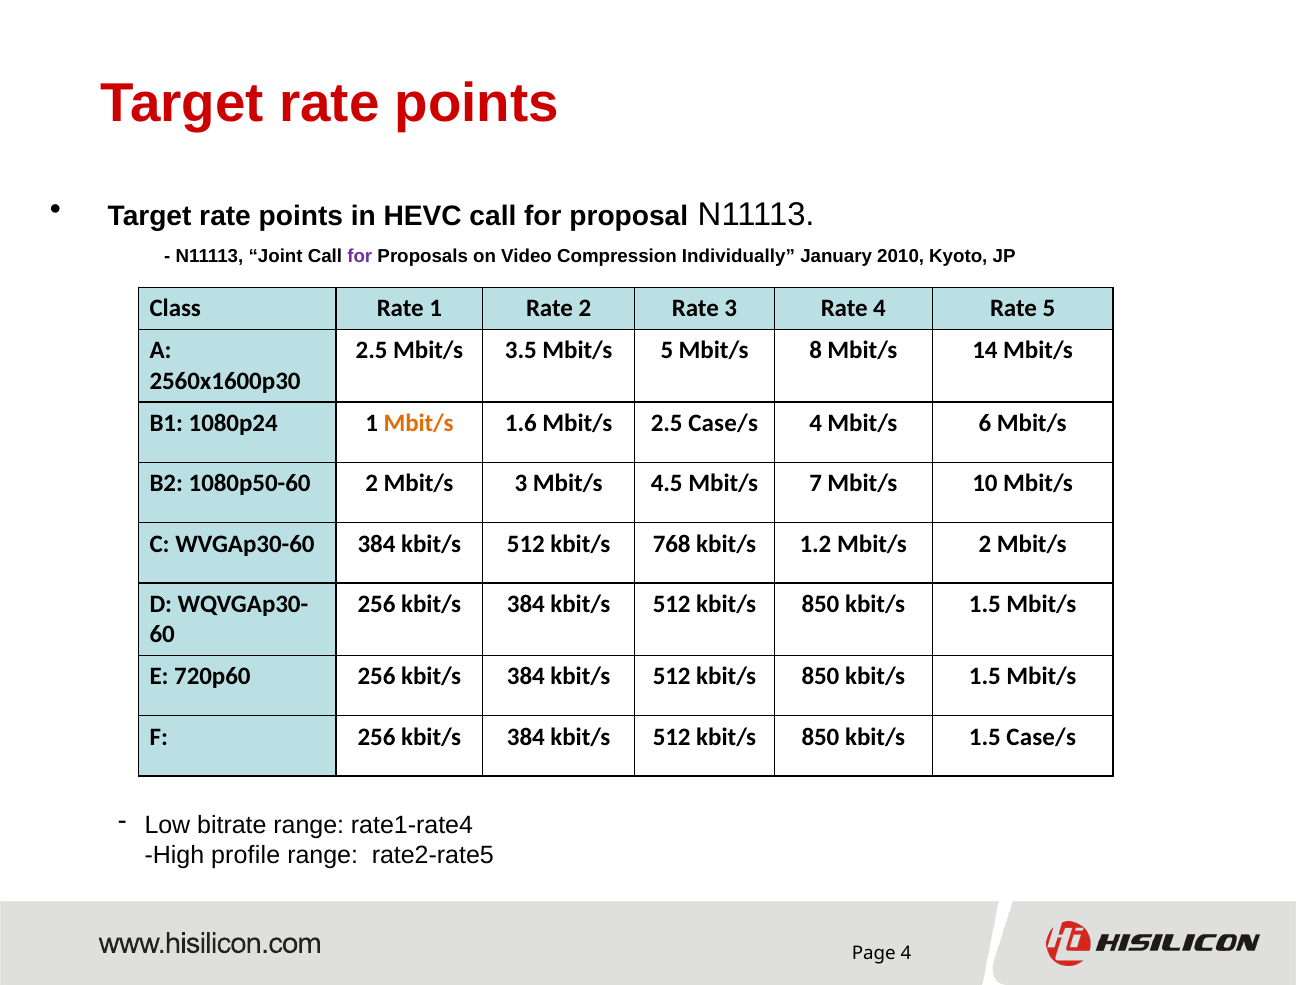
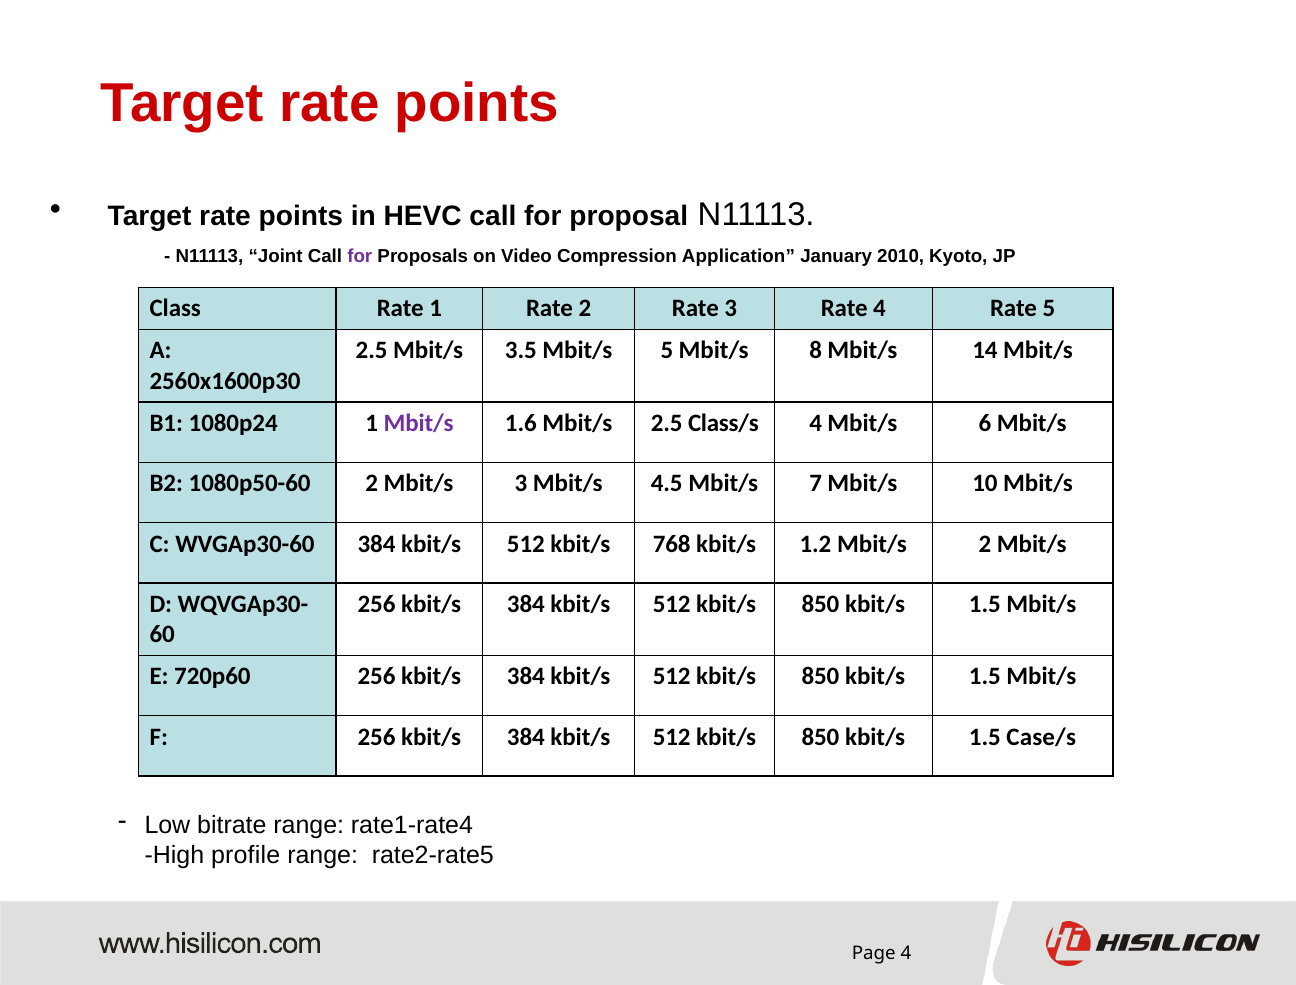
Individually: Individually -> Application
Mbit/s at (419, 423) colour: orange -> purple
2.5 Case/s: Case/s -> Class/s
